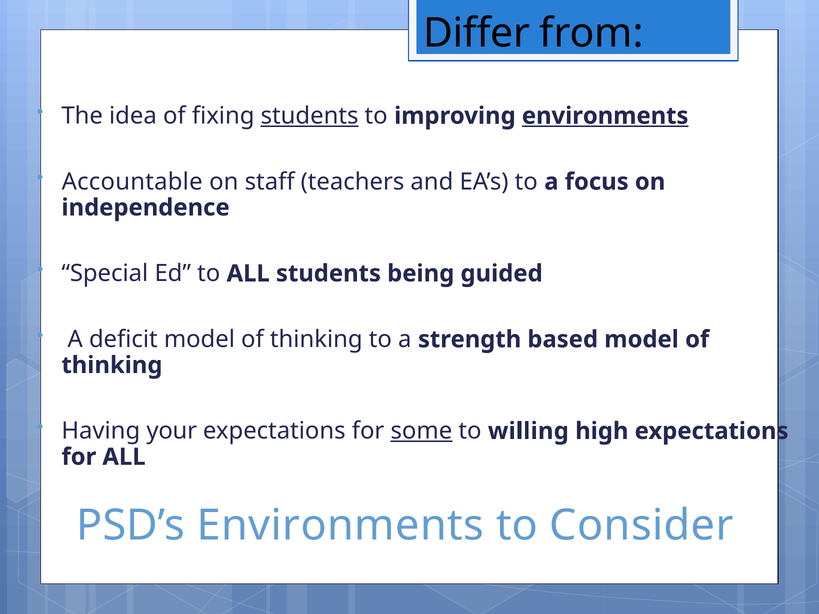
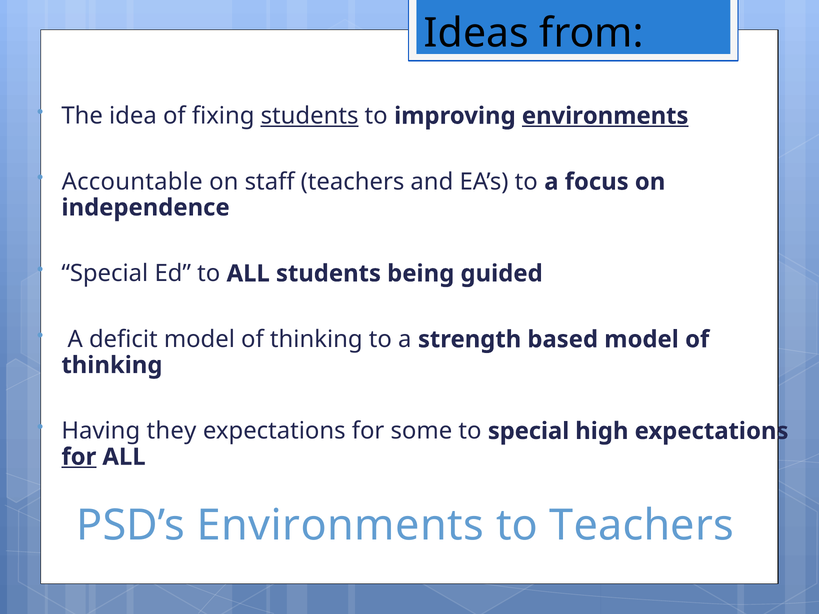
Differ: Differ -> Ideas
your: your -> they
some underline: present -> none
to willing: willing -> special
for at (79, 457) underline: none -> present
to Consider: Consider -> Teachers
